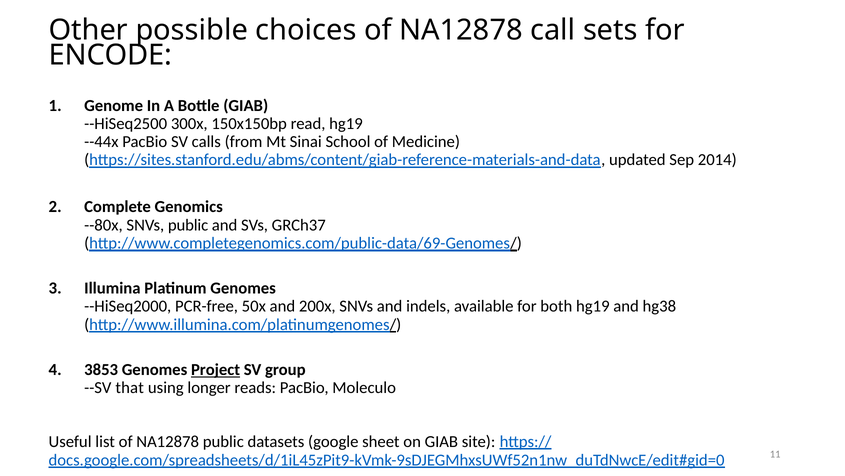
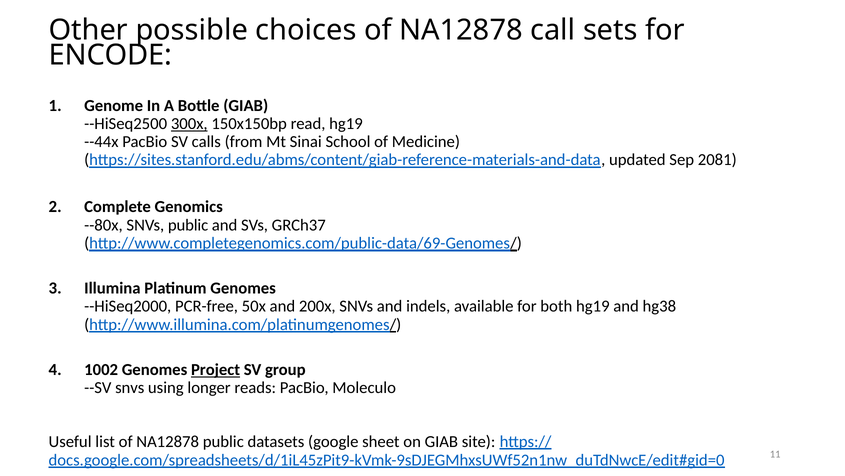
300x underline: none -> present
2014: 2014 -> 2081
3853: 3853 -> 1002
--SV that: that -> snvs
